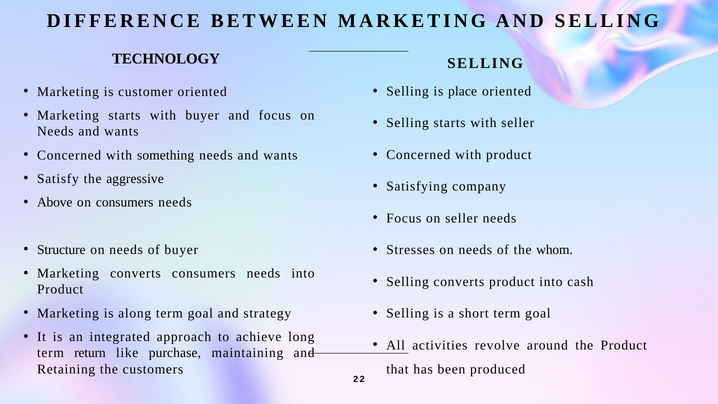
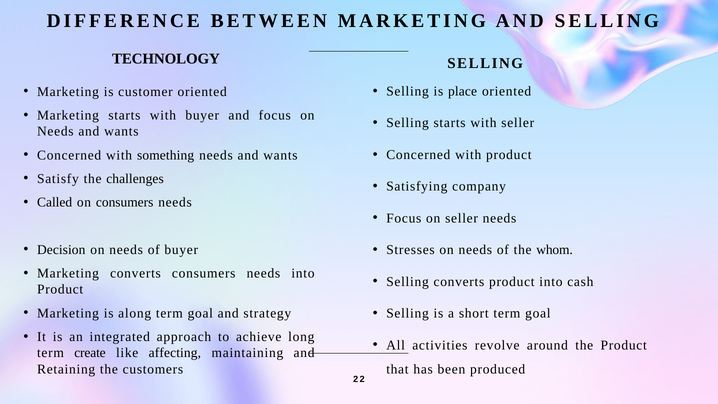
aggressive: aggressive -> challenges
Above: Above -> Called
Structure: Structure -> Decision
return: return -> create
purchase: purchase -> affecting
